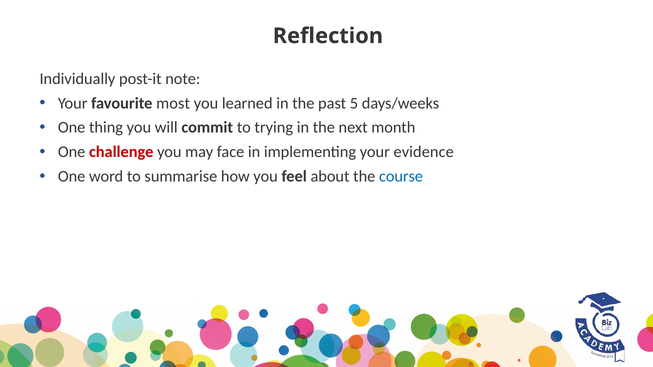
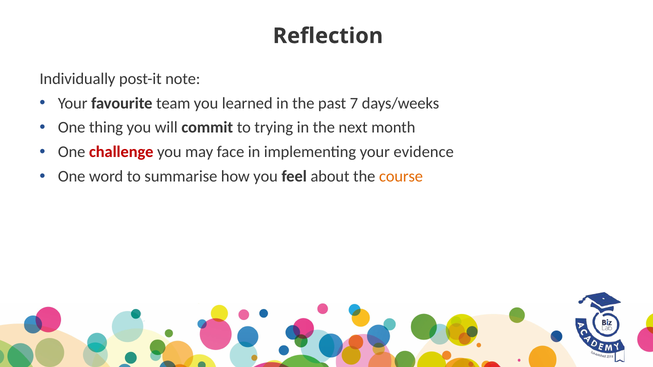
most: most -> team
5: 5 -> 7
course colour: blue -> orange
